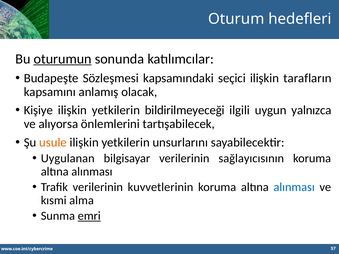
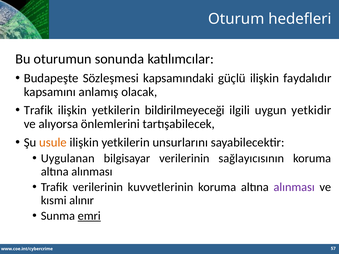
oturumun underline: present -> none
seçici: seçici -> güçlü
tarafların: tarafların -> faydalıdır
Kişiye at (38, 110): Kişiye -> Trafik
yalnızca: yalnızca -> yetkidir
alınması at (294, 187) colour: blue -> purple
alma: alma -> alınır
